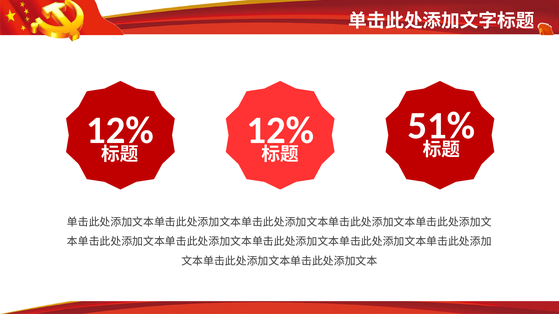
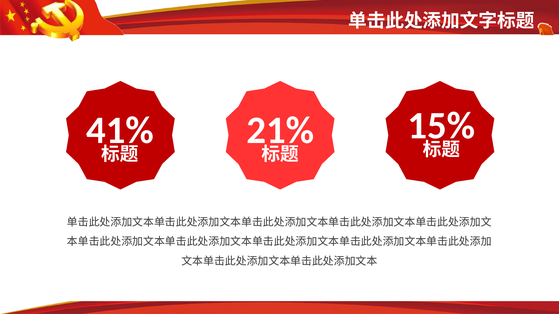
51%: 51% -> 15%
12% at (120, 131): 12% -> 41%
12% at (280, 131): 12% -> 21%
